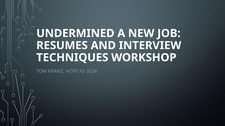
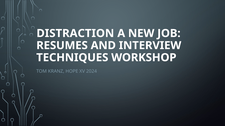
UNDERMINED: UNDERMINED -> DISTRACTION
